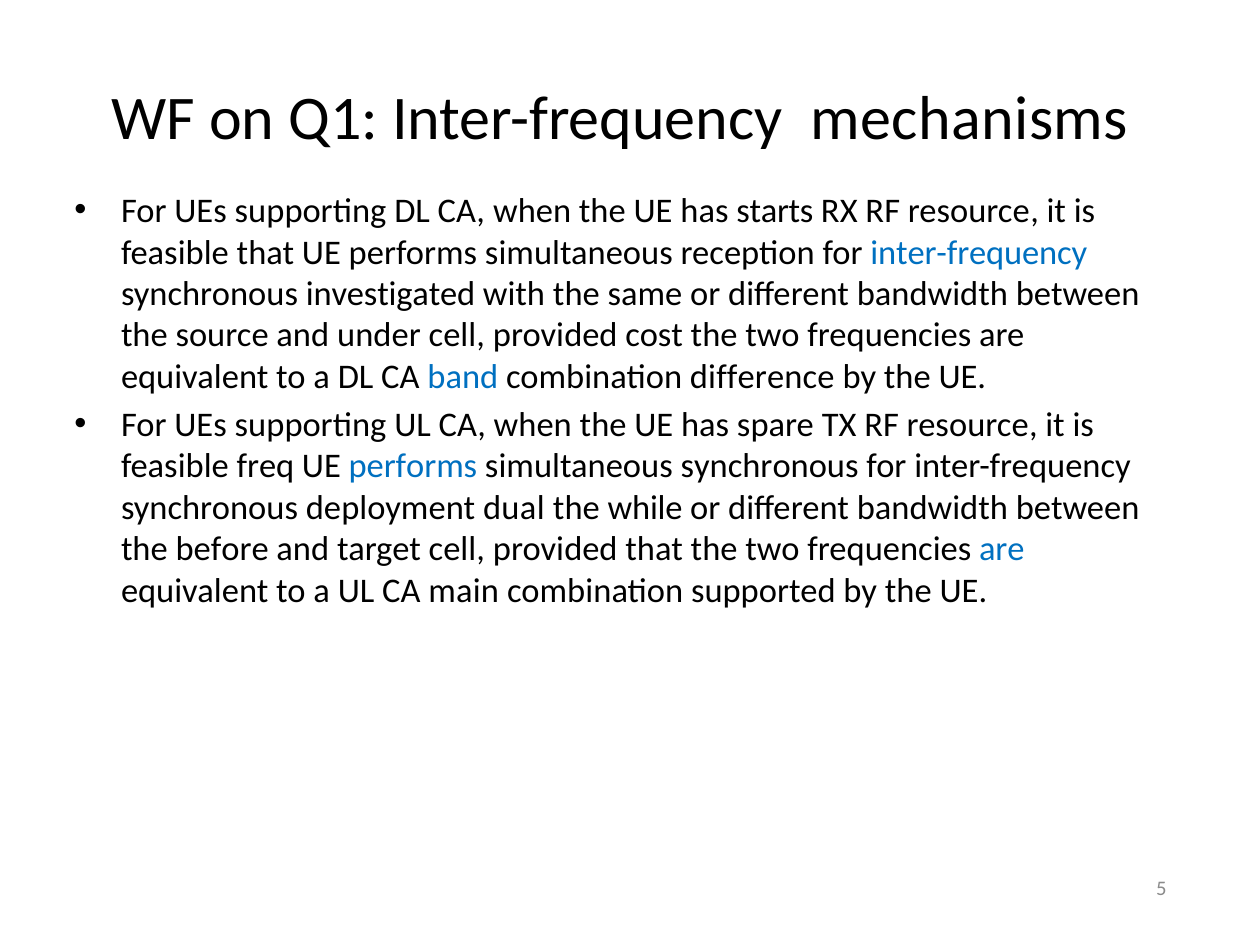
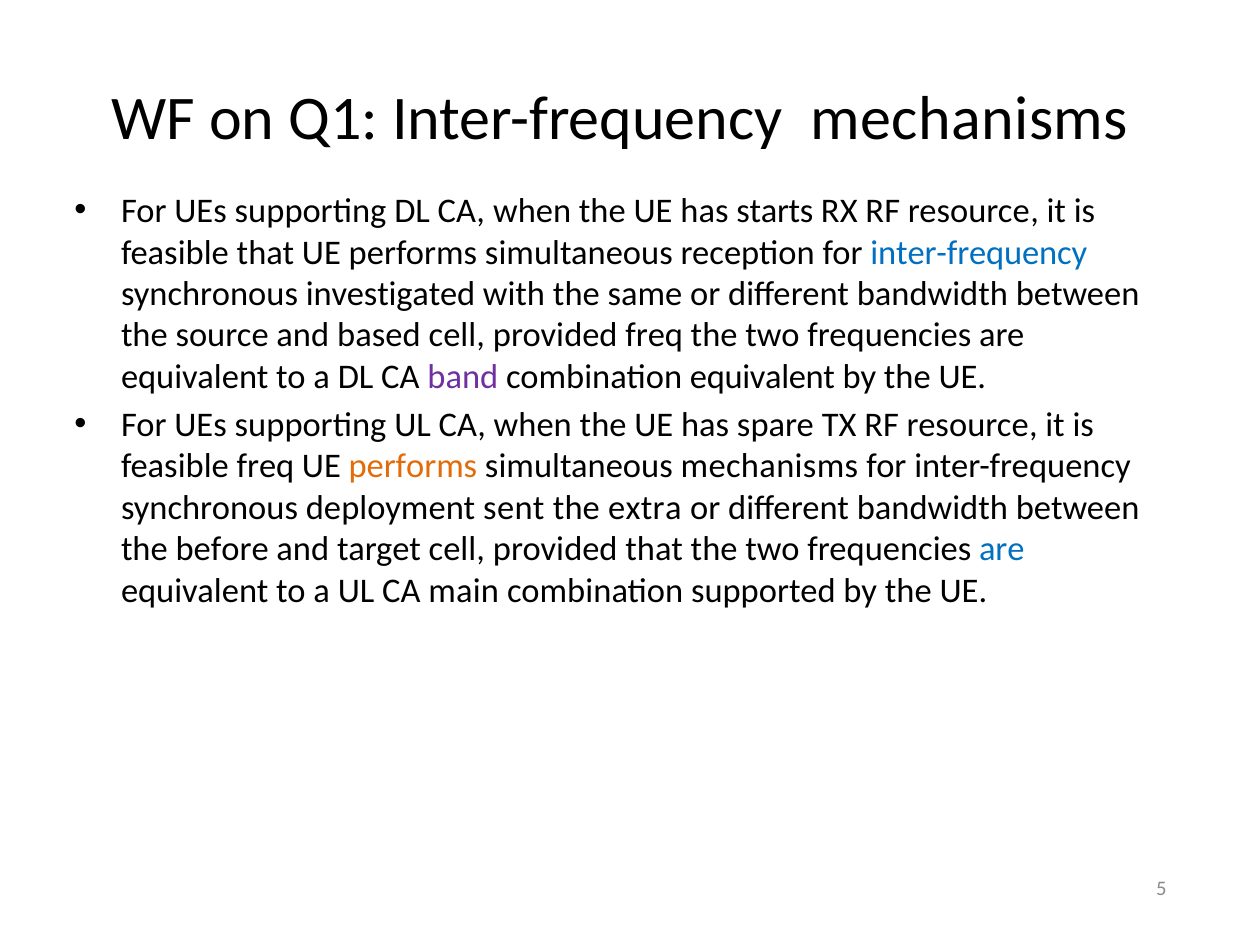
under: under -> based
provided cost: cost -> freq
band colour: blue -> purple
combination difference: difference -> equivalent
performs at (413, 466) colour: blue -> orange
simultaneous synchronous: synchronous -> mechanisms
dual: dual -> sent
while: while -> extra
